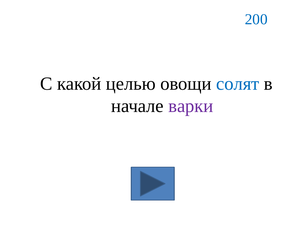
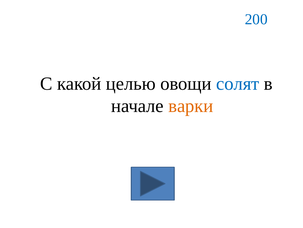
варки colour: purple -> orange
